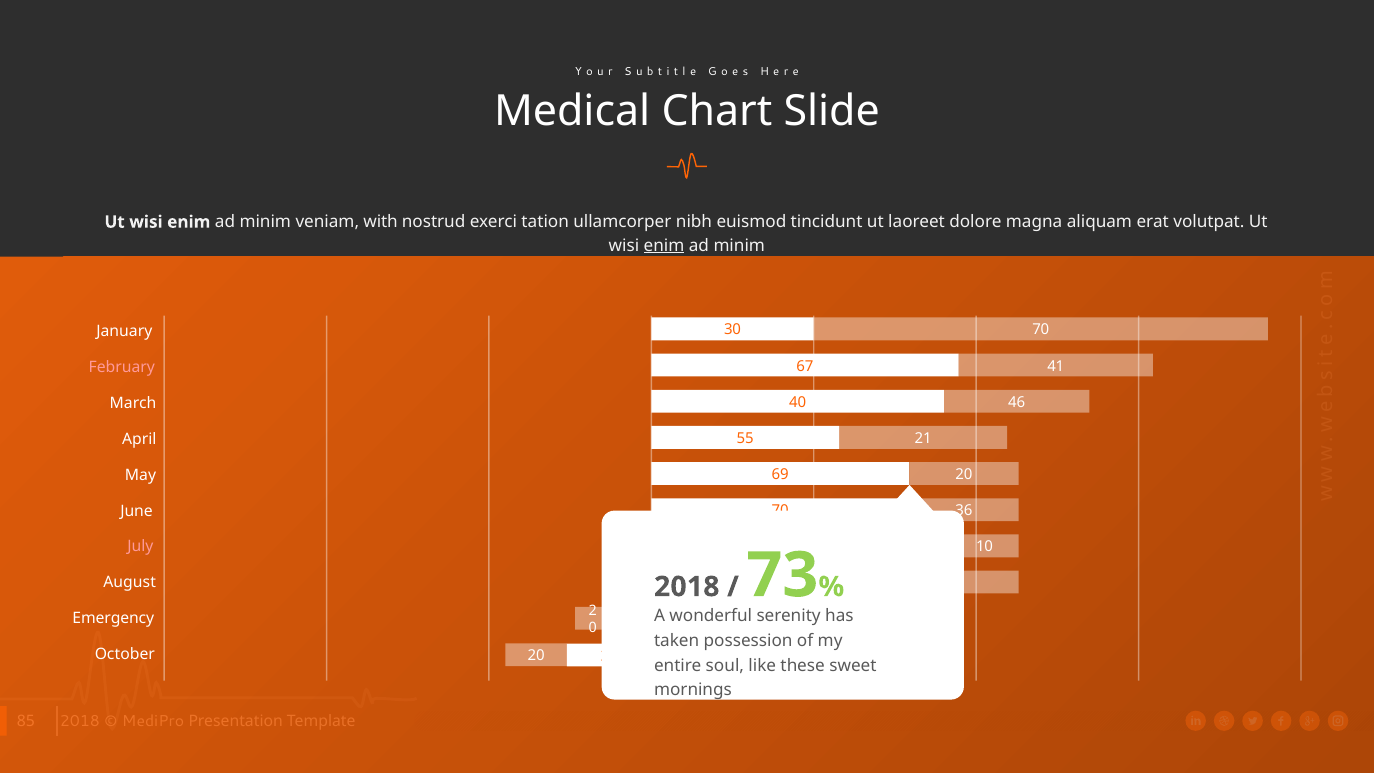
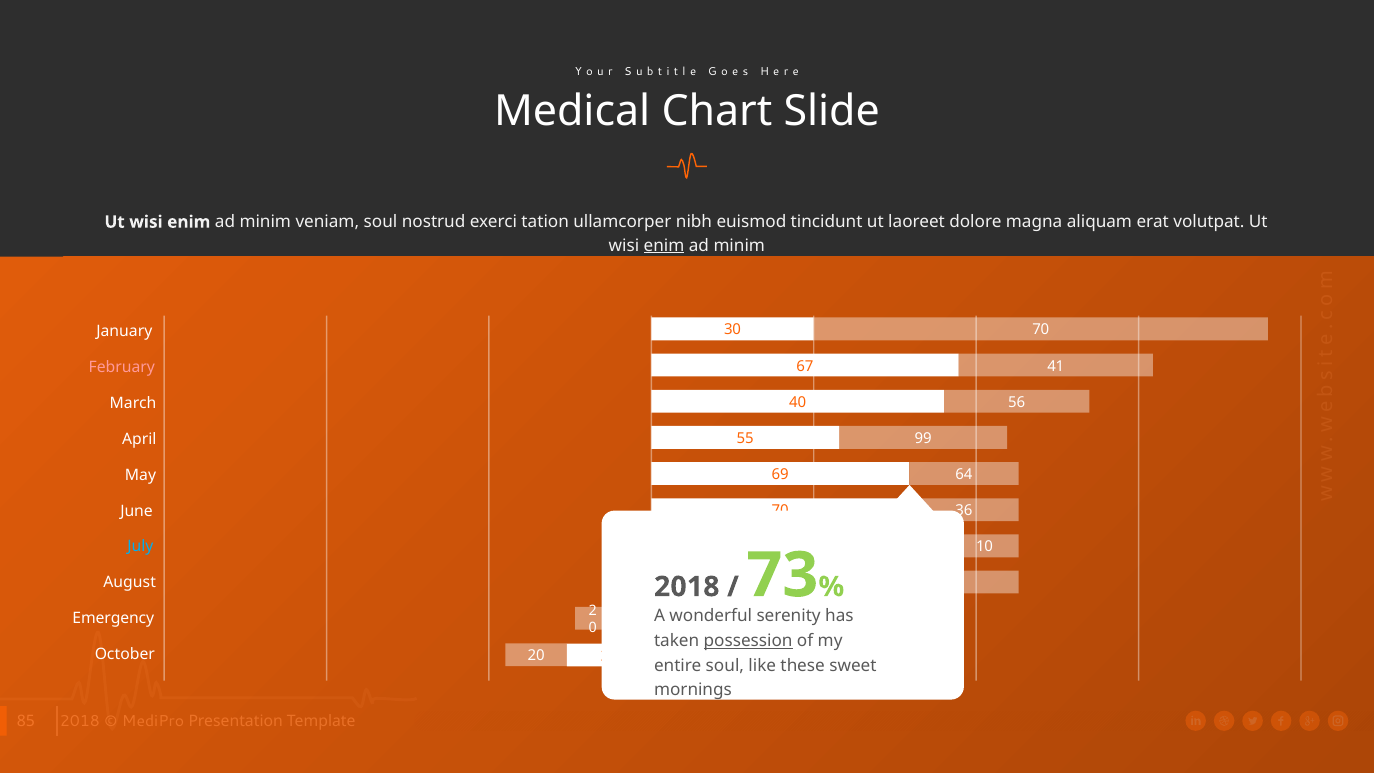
veniam with: with -> soul
46: 46 -> 56
21: 21 -> 99
69 20: 20 -> 64
July colour: pink -> light blue
possession underline: none -> present
